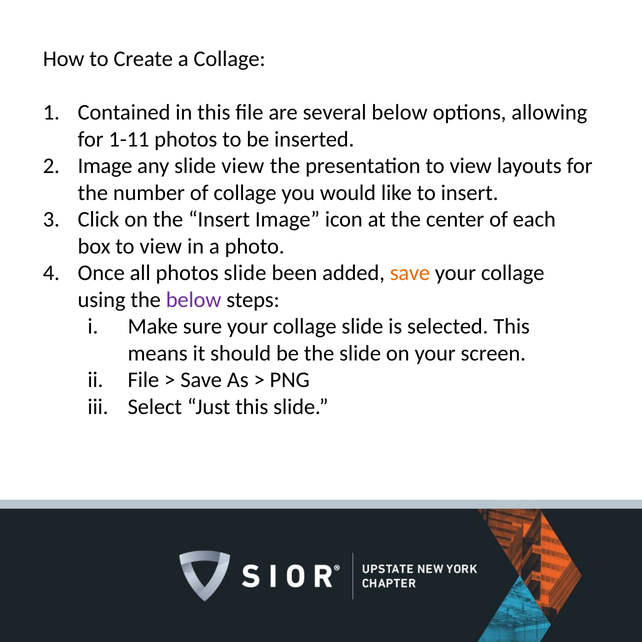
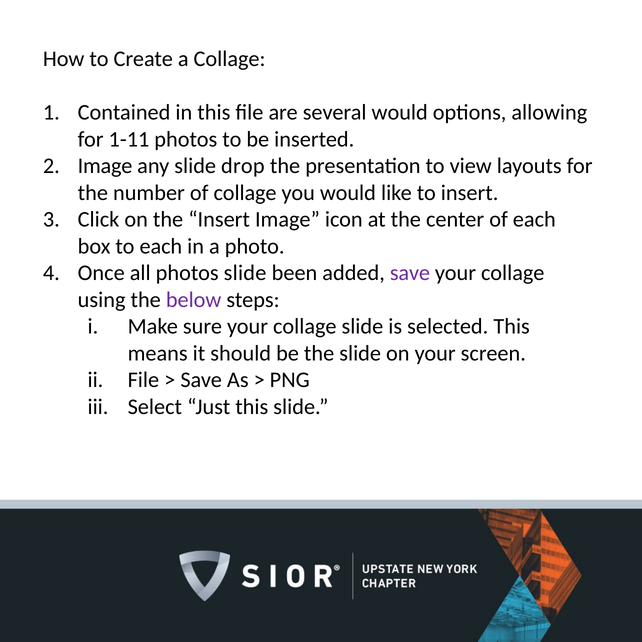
several below: below -> would
slide view: view -> drop
box to view: view -> each
save at (410, 273) colour: orange -> purple
